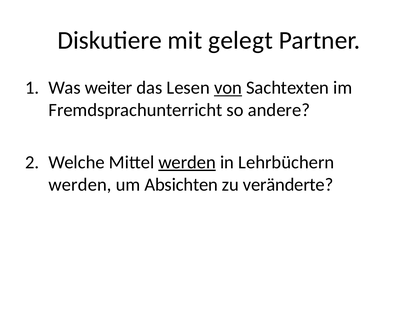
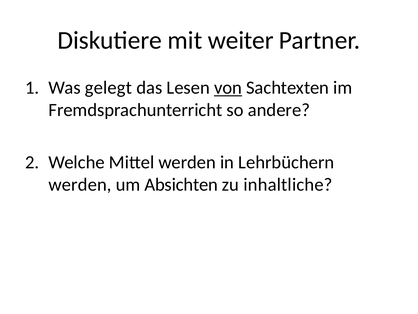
gelegt: gelegt -> weiter
weiter: weiter -> gelegt
werden at (187, 162) underline: present -> none
veränderte: veränderte -> inhaltliche
